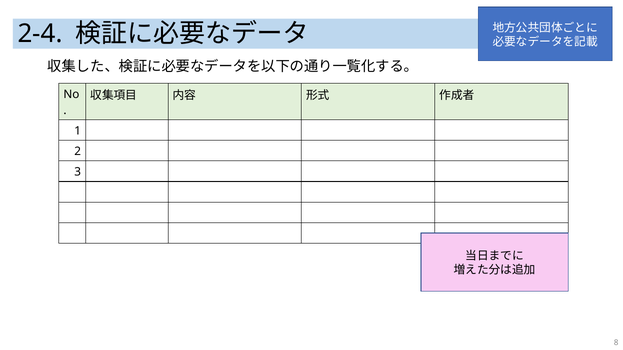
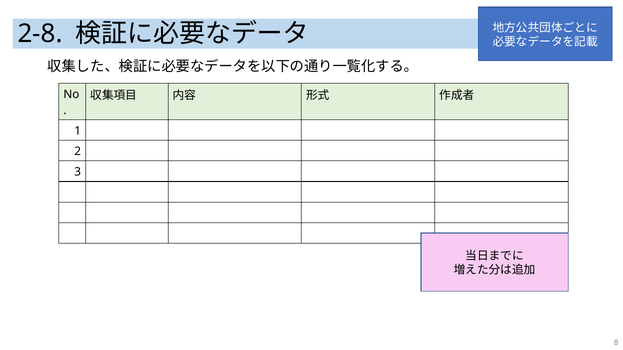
2-4: 2-4 -> 2-8
